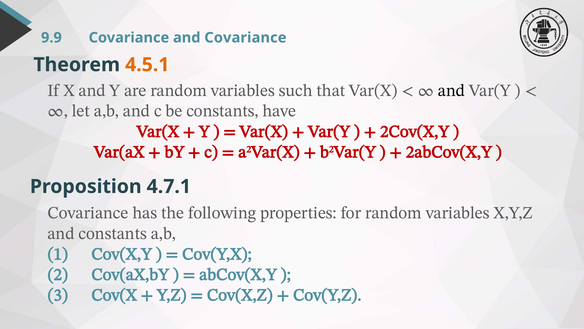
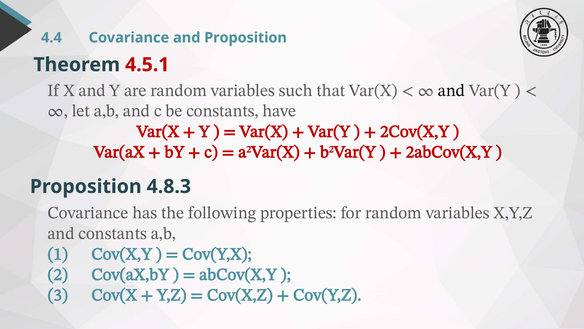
9.9: 9.9 -> 4.4
and Covariance: Covariance -> Proposition
4.5.1 colour: orange -> red
4.7.1: 4.7.1 -> 4.8.3
